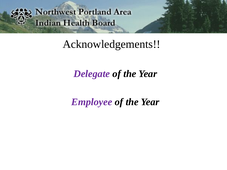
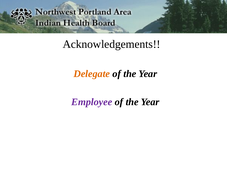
Delegate colour: purple -> orange
